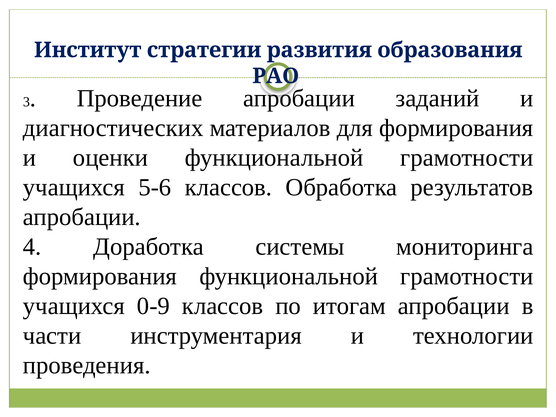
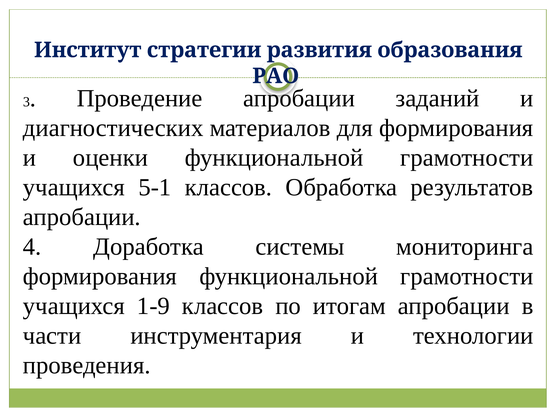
5-6: 5-6 -> 5-1
0-9: 0-9 -> 1-9
